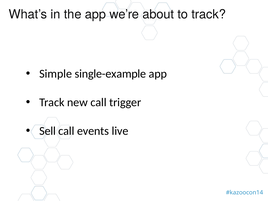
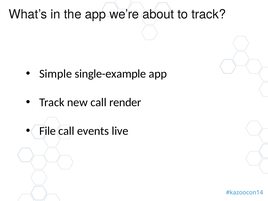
trigger: trigger -> render
Sell: Sell -> File
